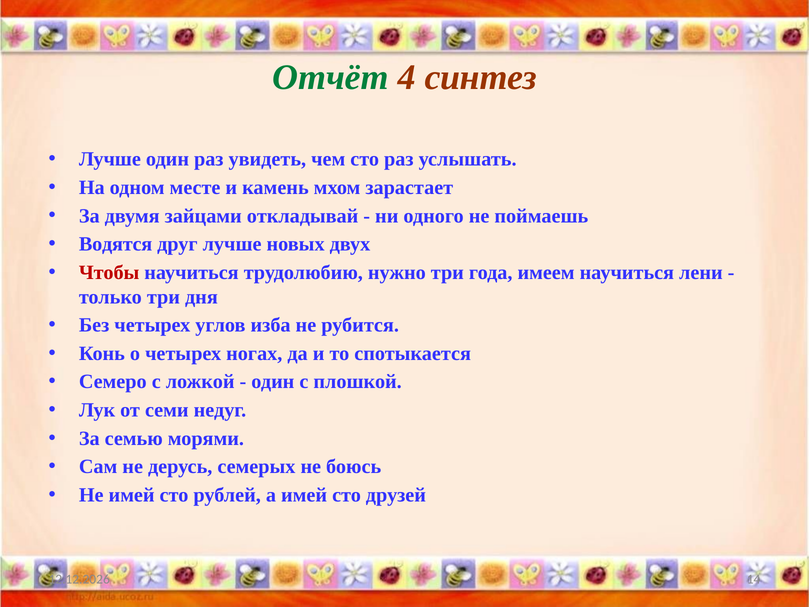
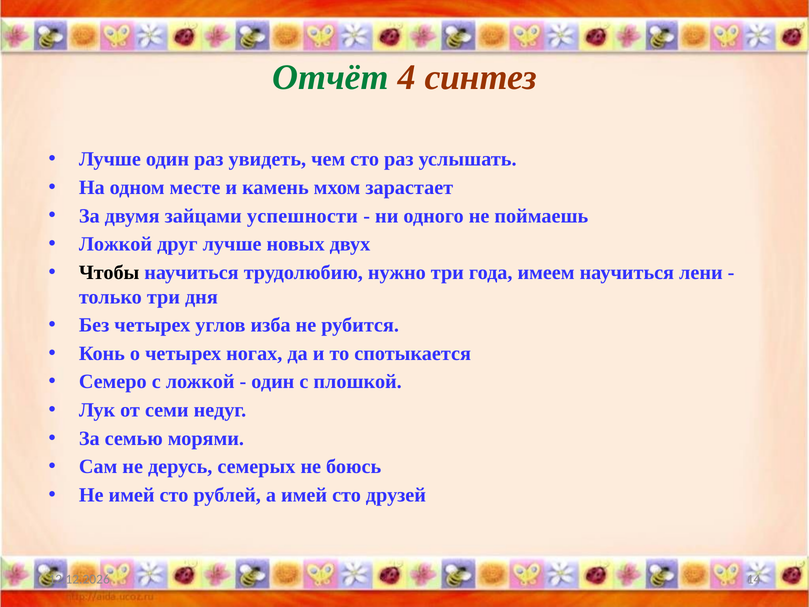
откладывай: откладывай -> успешности
Водятся at (116, 244): Водятся -> Ложкой
Чтобы colour: red -> black
